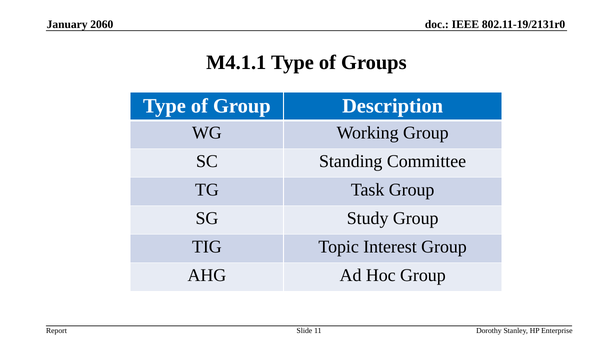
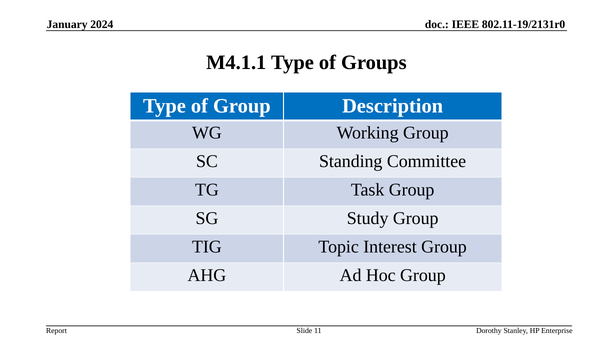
2060: 2060 -> 2024
